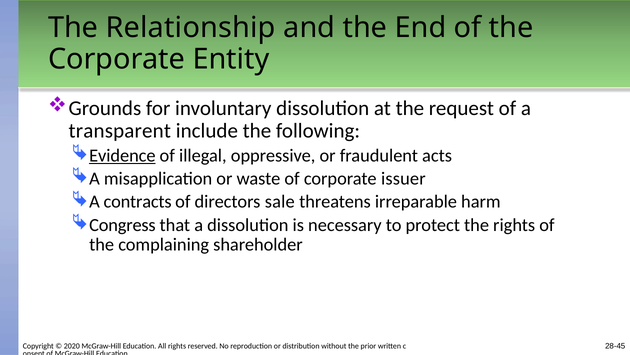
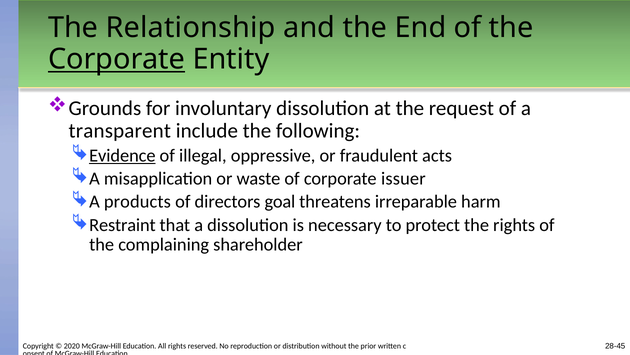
Corporate at (117, 59) underline: none -> present
contracts: contracts -> products
sale: sale -> goal
Congress: Congress -> Restraint
